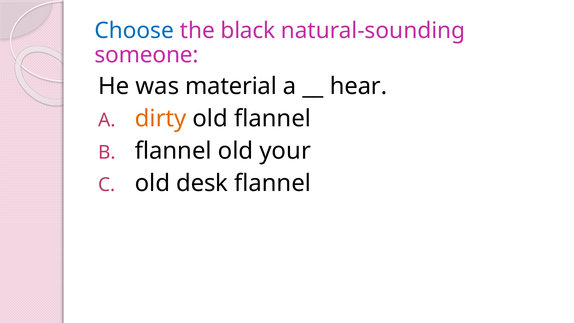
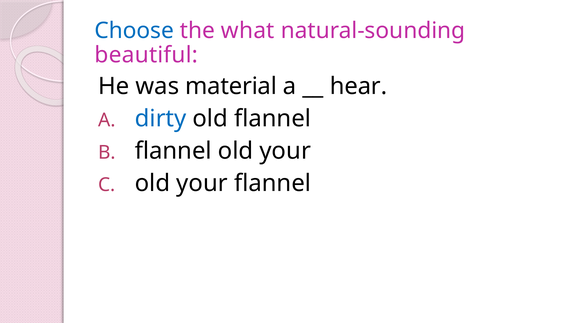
black: black -> what
someone: someone -> beautiful
dirty colour: orange -> blue
desk at (202, 183): desk -> your
